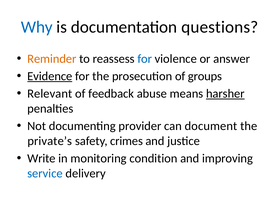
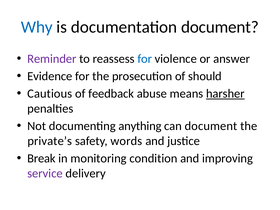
documentation questions: questions -> document
Reminder colour: orange -> purple
Evidence underline: present -> none
groups: groups -> should
Relevant: Relevant -> Cautious
provider: provider -> anything
crimes: crimes -> words
Write: Write -> Break
service colour: blue -> purple
